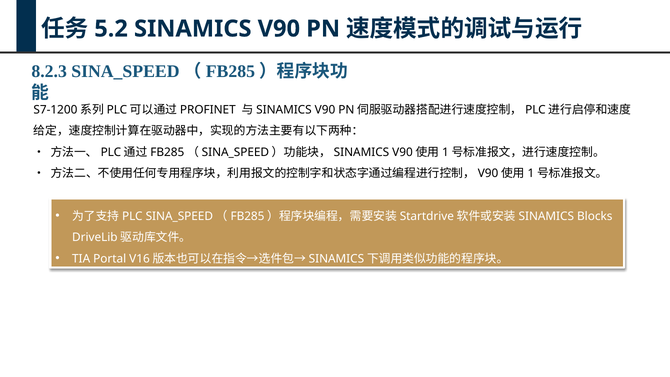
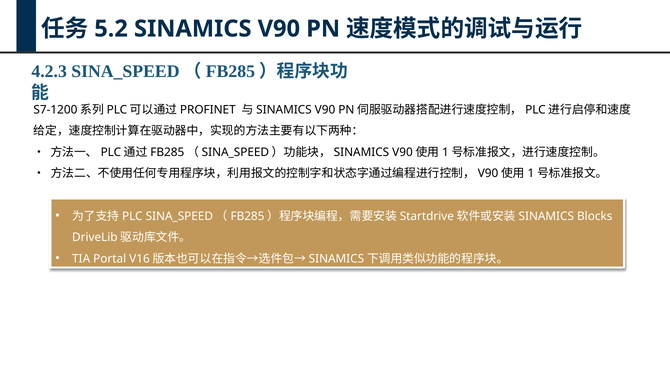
8.2.3: 8.2.3 -> 4.2.3
